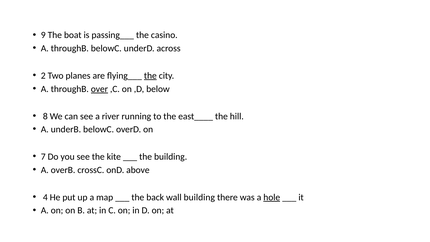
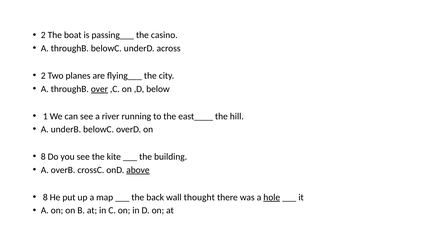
9 at (43, 35): 9 -> 2
the at (150, 76) underline: present -> none
8: 8 -> 1
7 at (43, 157): 7 -> 8
above underline: none -> present
4 at (45, 197): 4 -> 8
wall building: building -> thought
